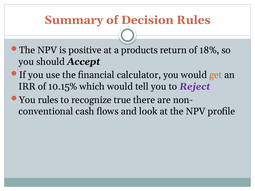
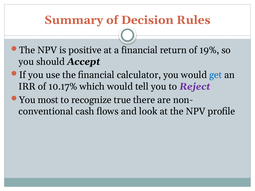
a products: products -> financial
18%: 18% -> 19%
get colour: orange -> blue
10.15%: 10.15% -> 10.17%
You rules: rules -> most
